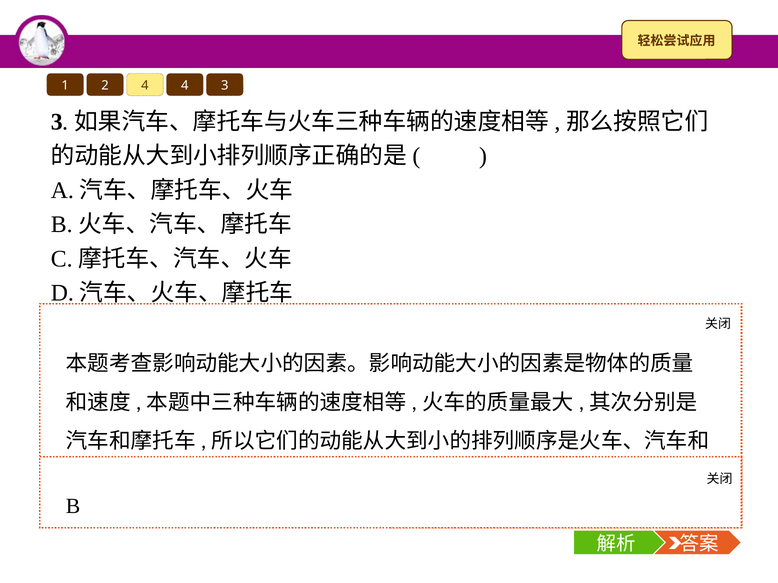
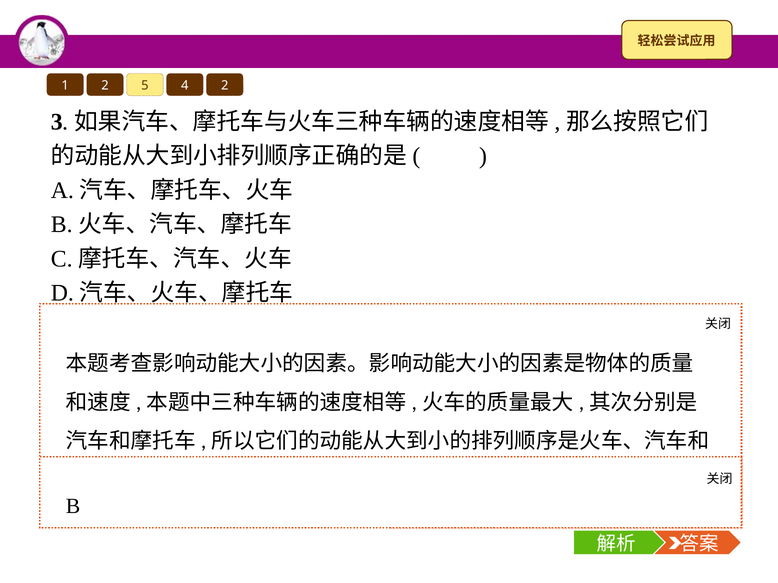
2 4: 4 -> 5
4 3: 3 -> 2
